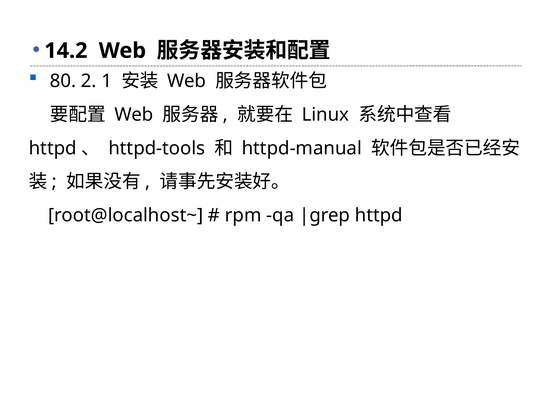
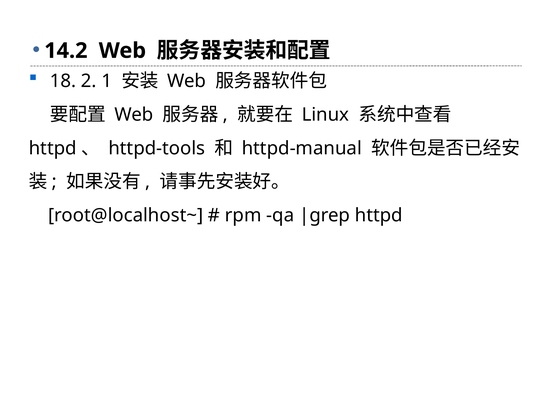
80: 80 -> 18
